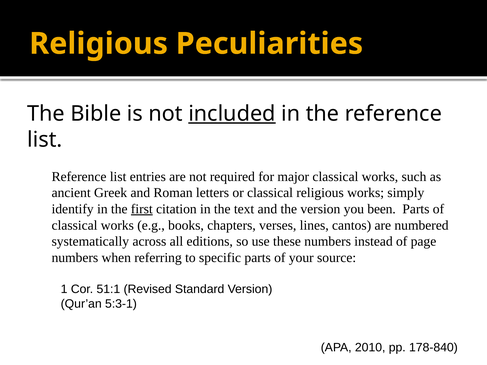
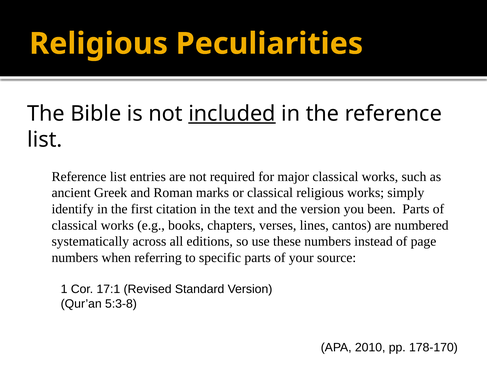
letters: letters -> marks
first underline: present -> none
51:1: 51:1 -> 17:1
5:3-1: 5:3-1 -> 5:3-8
178-840: 178-840 -> 178-170
